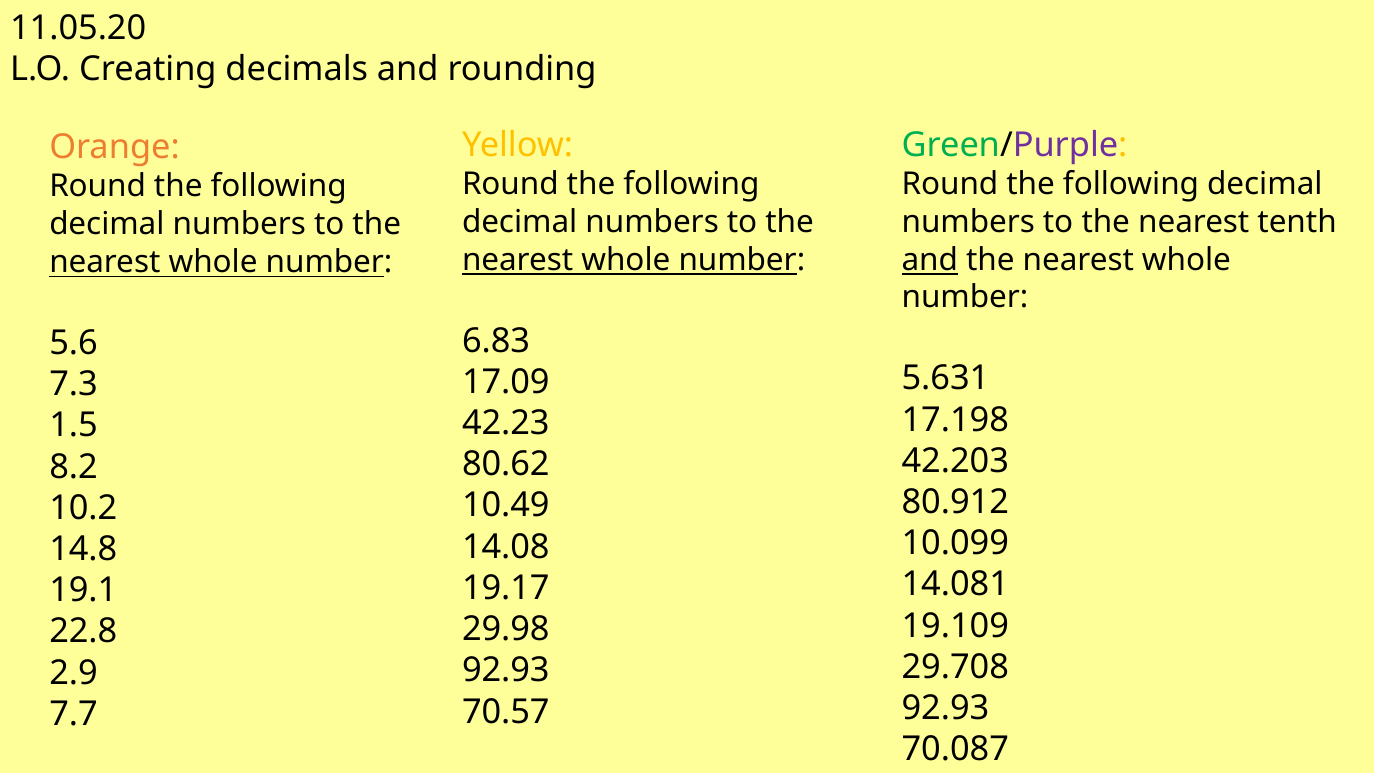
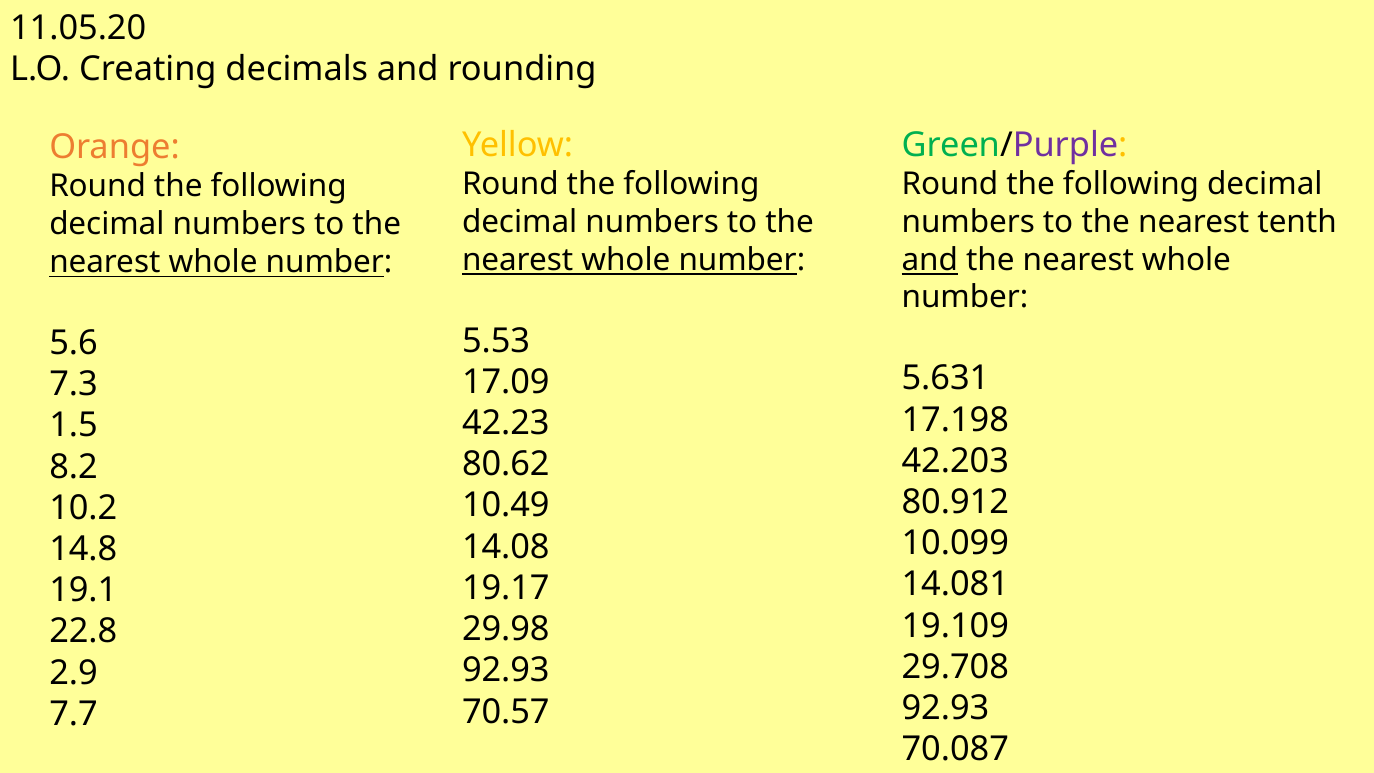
6.83: 6.83 -> 5.53
